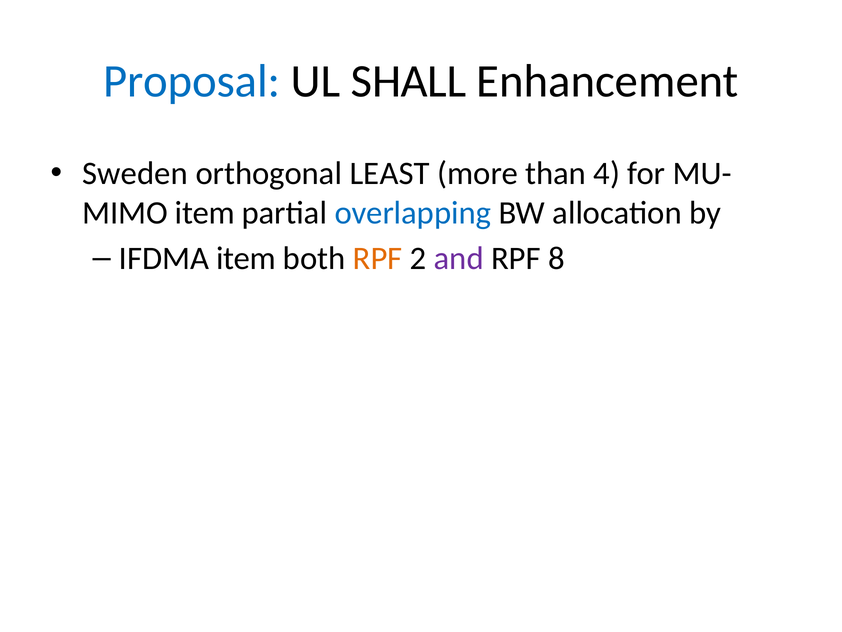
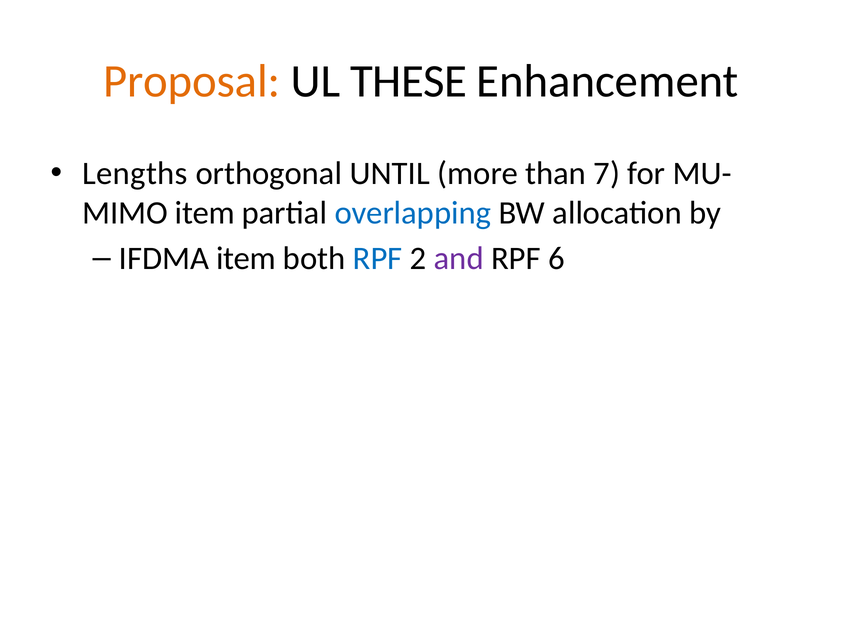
Proposal colour: blue -> orange
SHALL: SHALL -> THESE
Sweden: Sweden -> Lengths
LEAST: LEAST -> UNTIL
4: 4 -> 7
RPF at (378, 258) colour: orange -> blue
8: 8 -> 6
